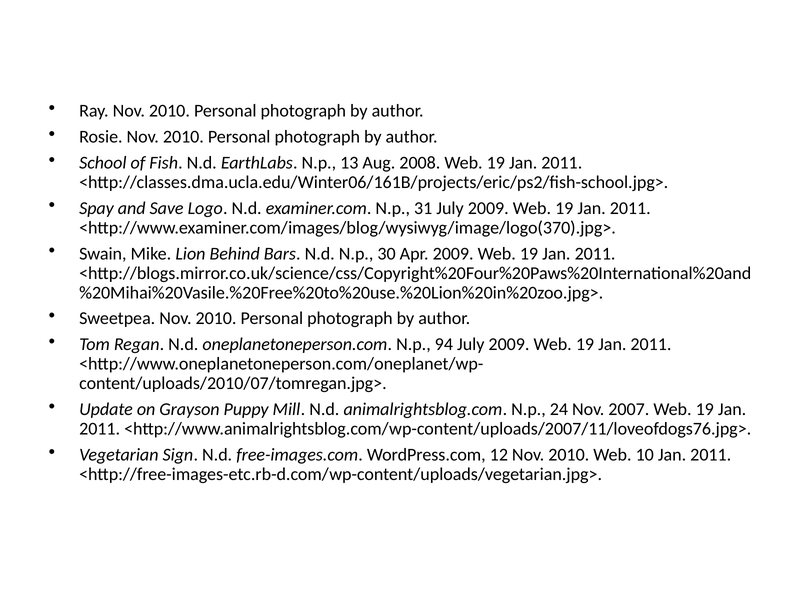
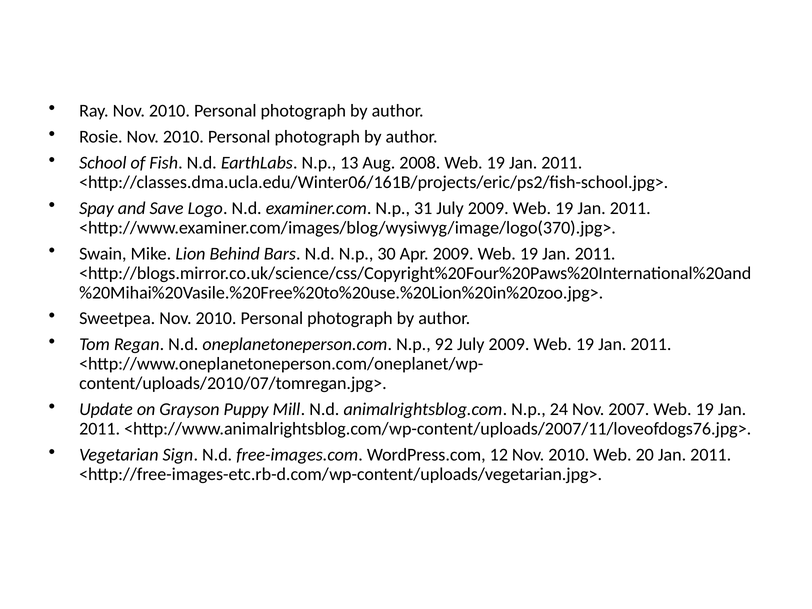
94: 94 -> 92
10: 10 -> 20
